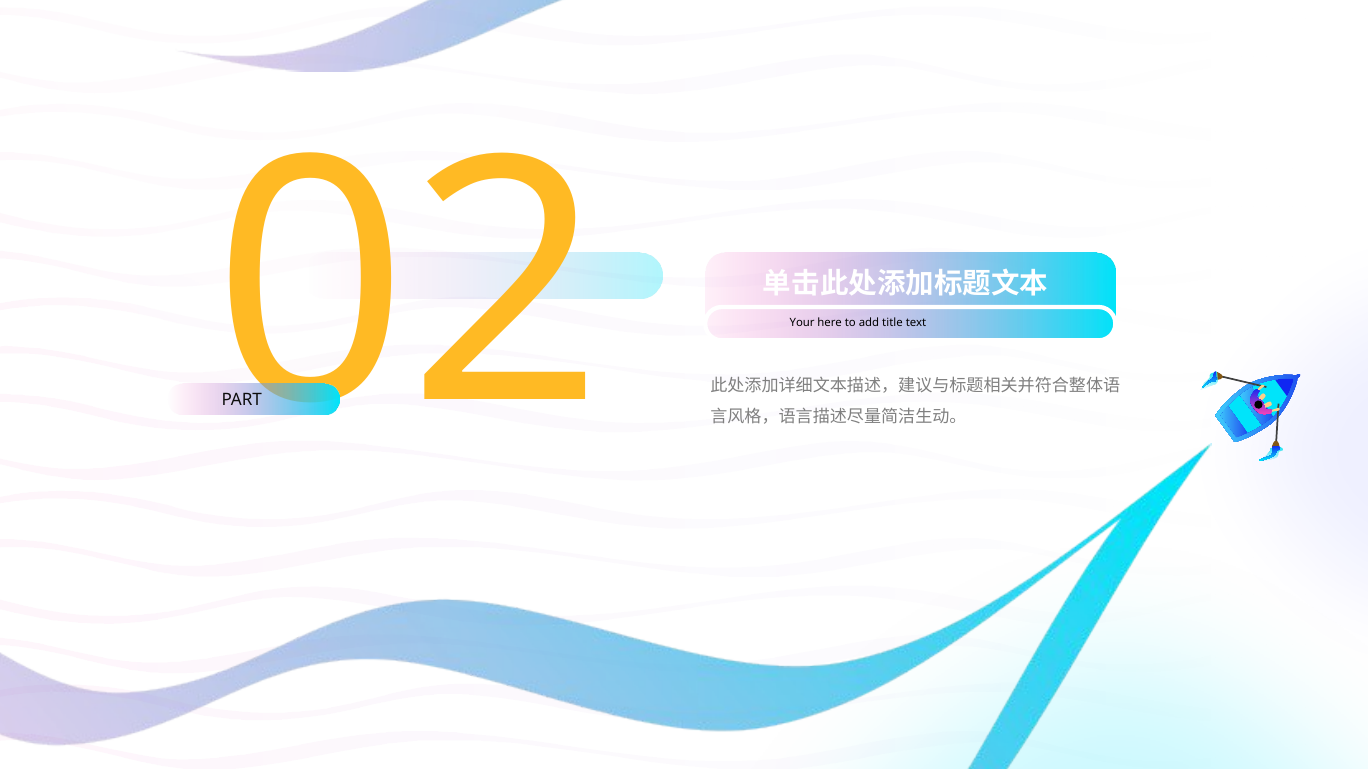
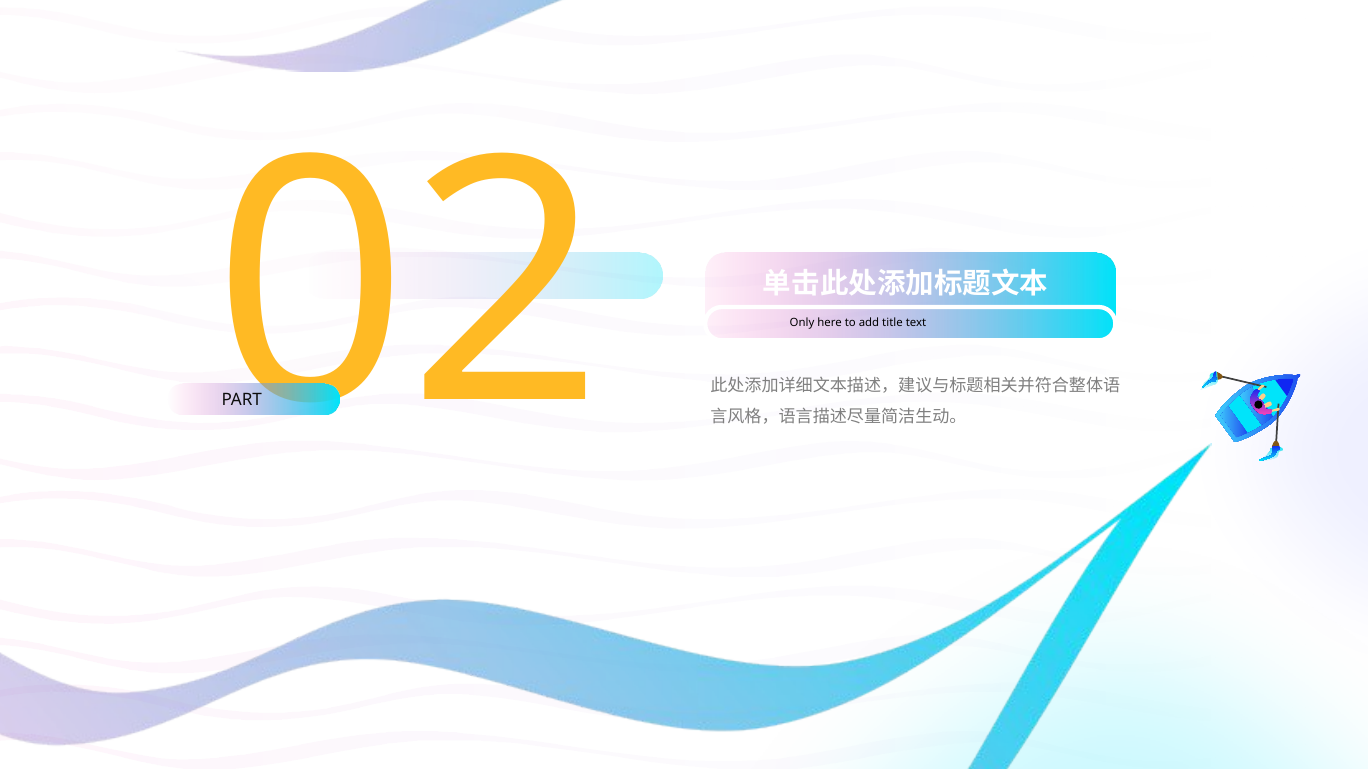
Your: Your -> Only
